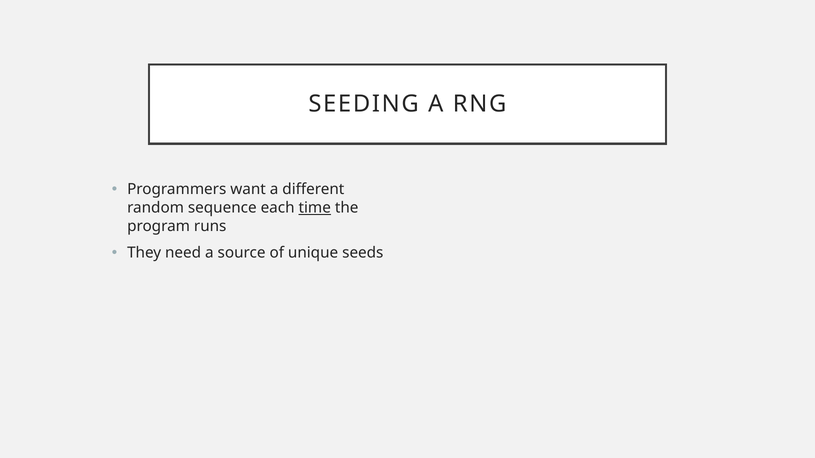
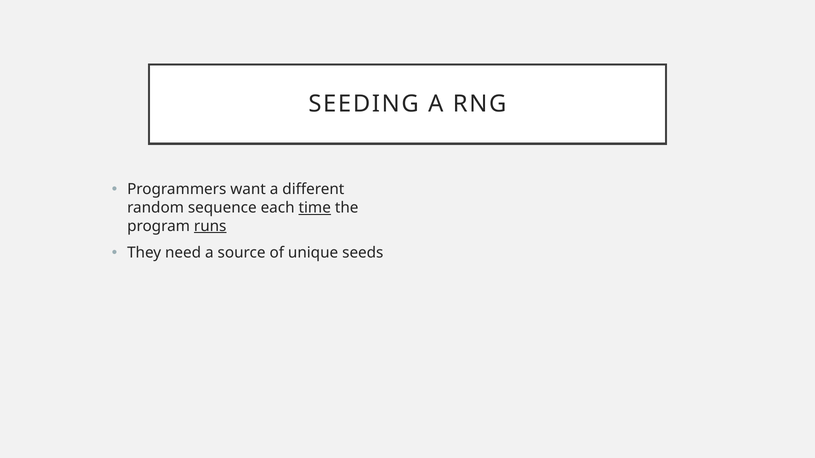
runs underline: none -> present
